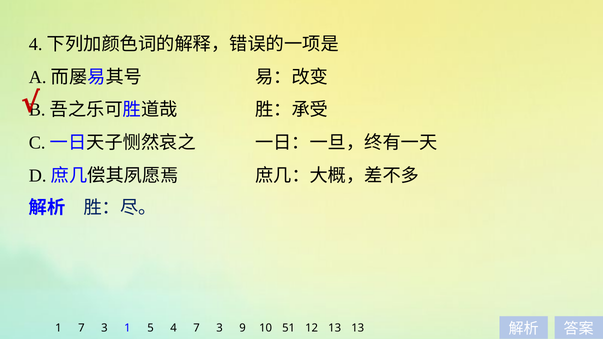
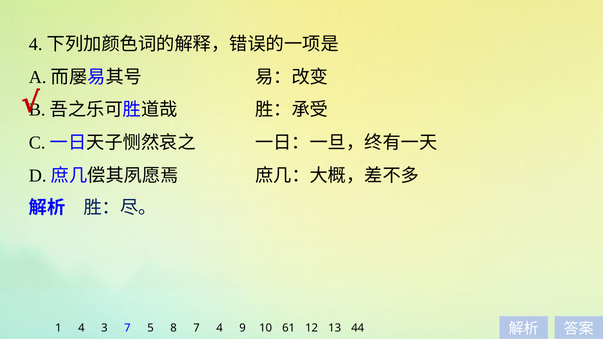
1 7: 7 -> 4
3 1: 1 -> 7
5 4: 4 -> 8
3 at (220, 328): 3 -> 4
51: 51 -> 61
13 13: 13 -> 44
